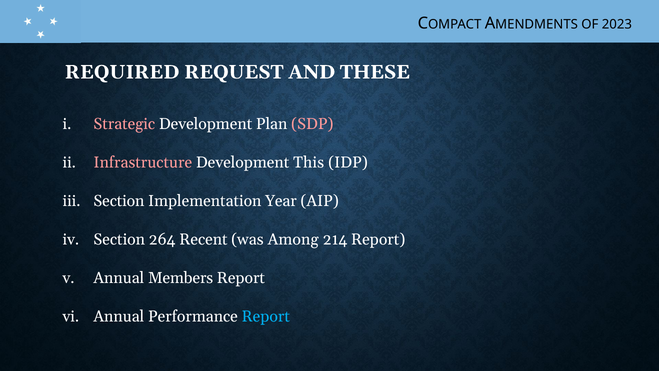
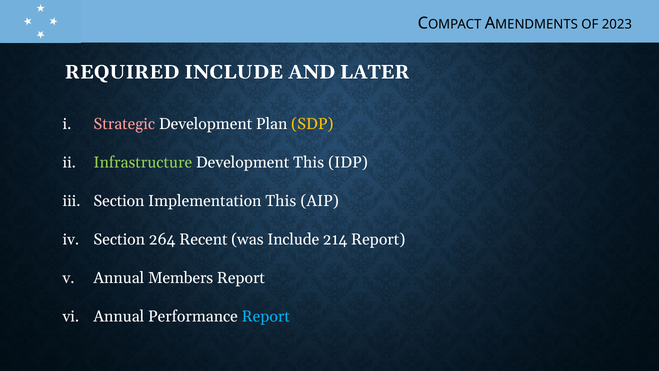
REQUIRED REQUEST: REQUEST -> INCLUDE
THESE: THESE -> LATER
SDP colour: pink -> yellow
Infrastructure colour: pink -> light green
Implementation Year: Year -> This
was Among: Among -> Include
